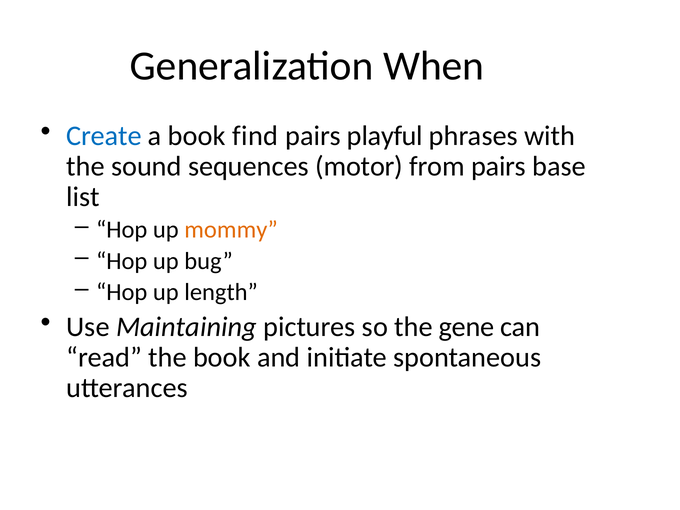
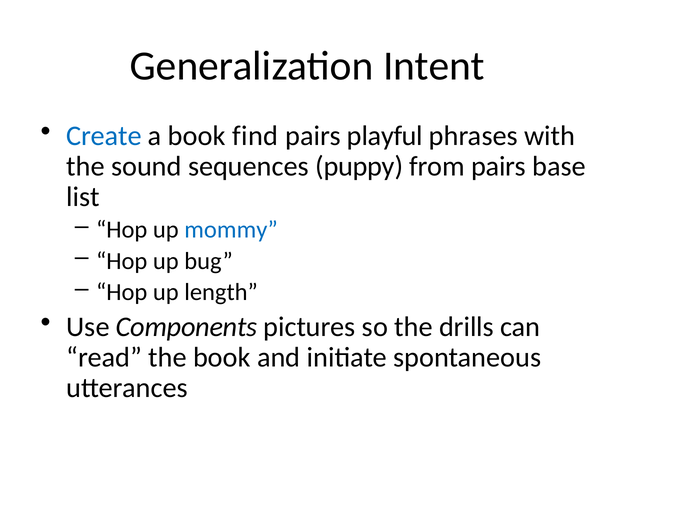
When: When -> Intent
motor: motor -> puppy
mommy colour: orange -> blue
Maintaining: Maintaining -> Components
gene: gene -> drills
